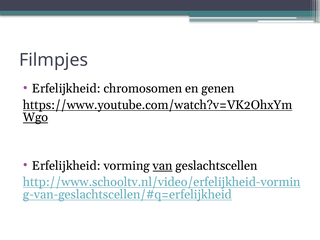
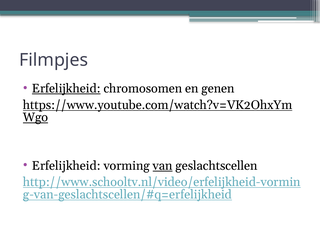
Erfelijkheid at (66, 89) underline: none -> present
